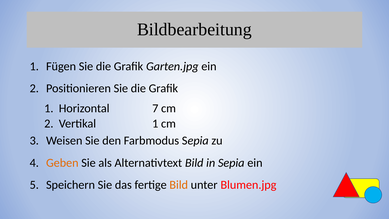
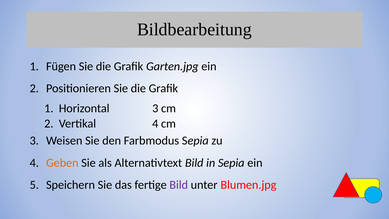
Horizontal 7: 7 -> 3
Vertikal 1: 1 -> 4
Bild at (179, 185) colour: orange -> purple
